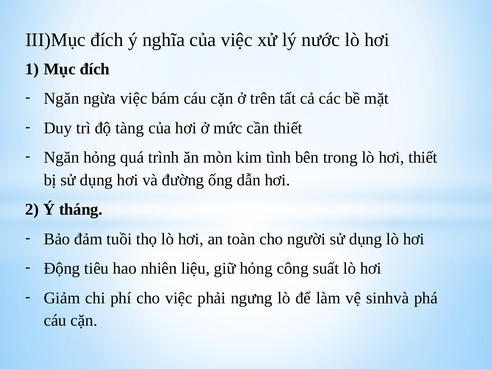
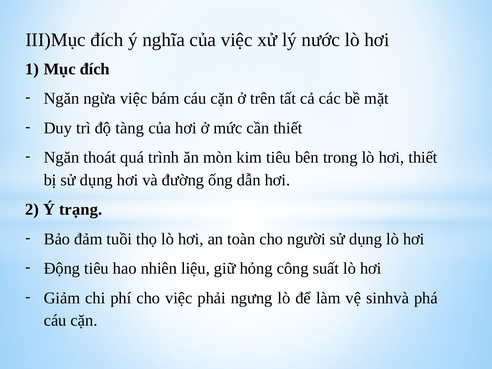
Ngăn hỏng: hỏng -> thoát
kim tình: tình -> tiêu
tháng: tháng -> trạng
